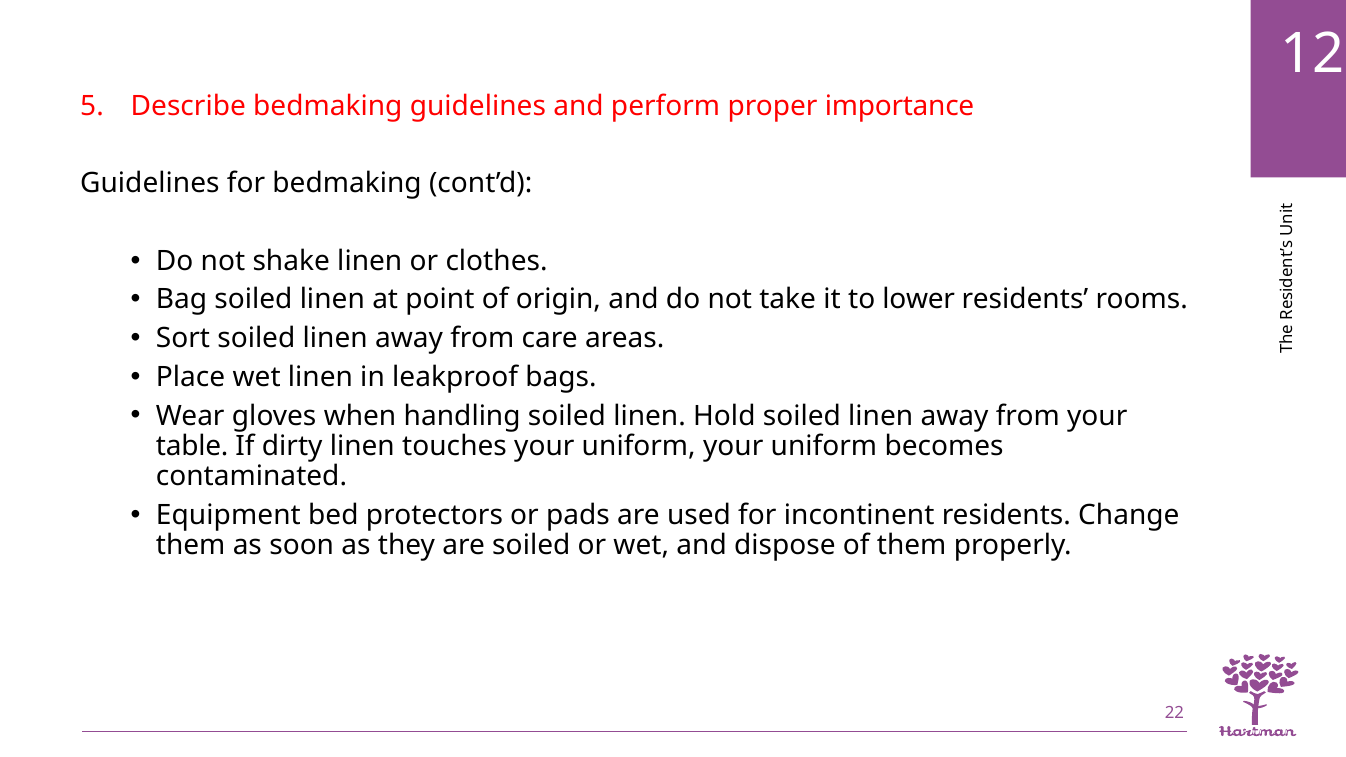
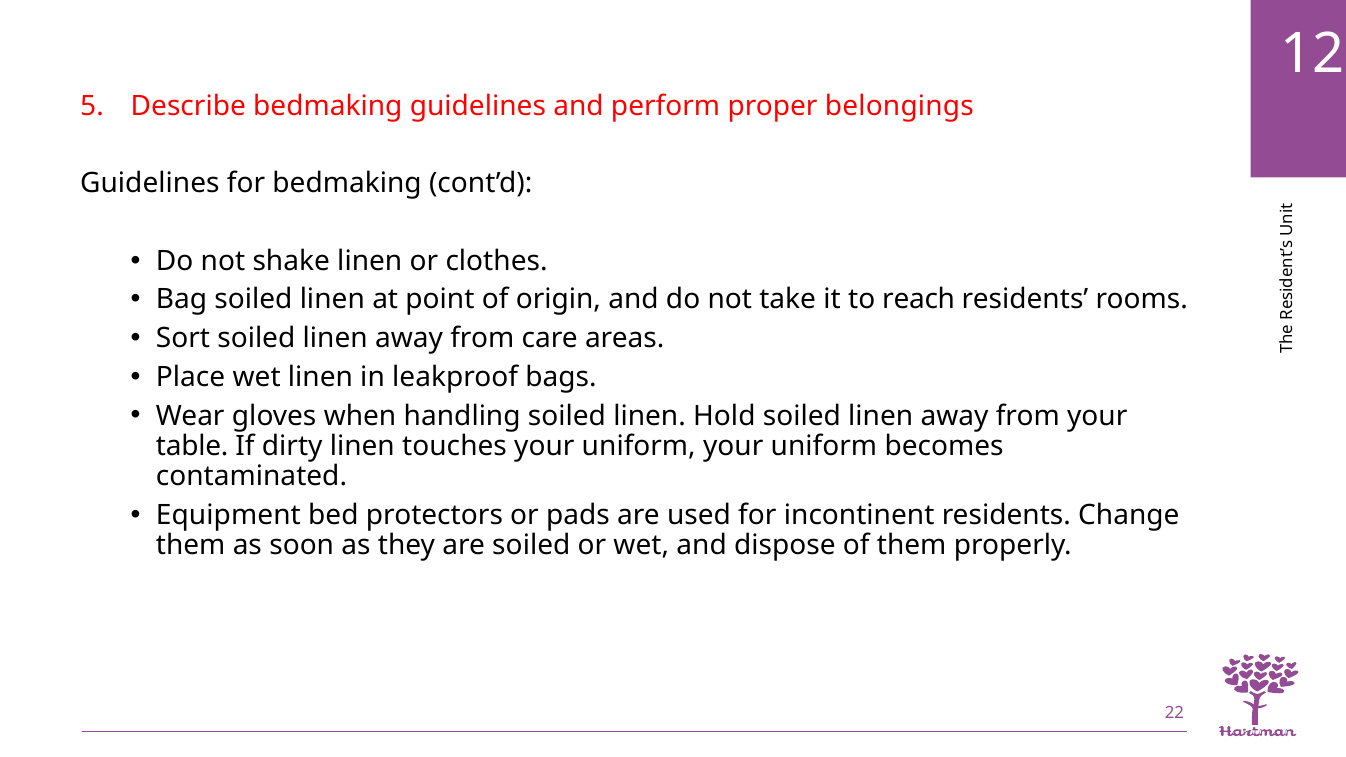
importance: importance -> belongings
lower: lower -> reach
